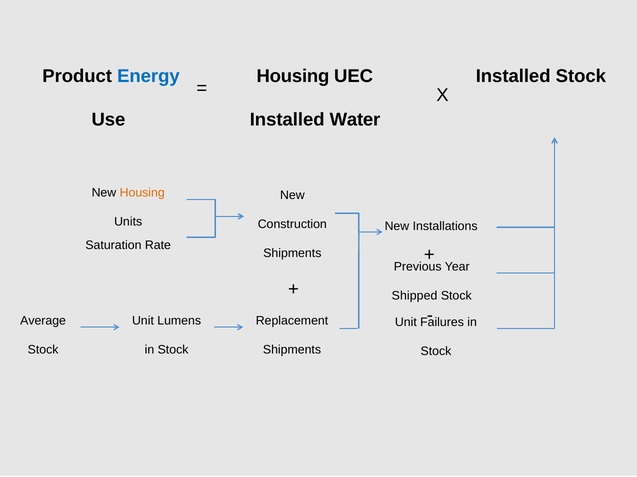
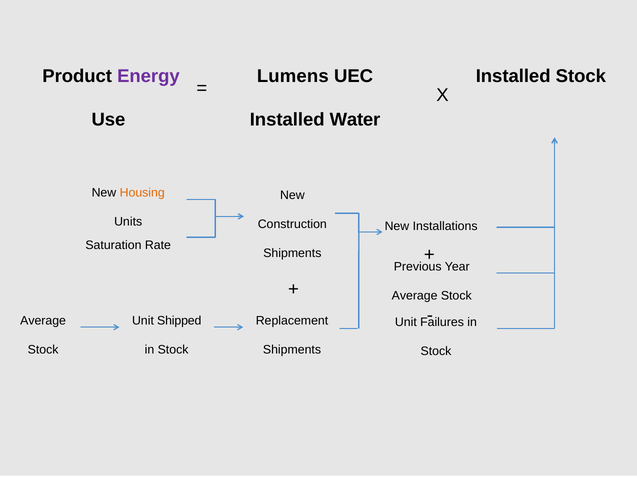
Energy colour: blue -> purple
Housing at (293, 76): Housing -> Lumens
Shipped at (415, 296): Shipped -> Average
Lumens: Lumens -> Shipped
